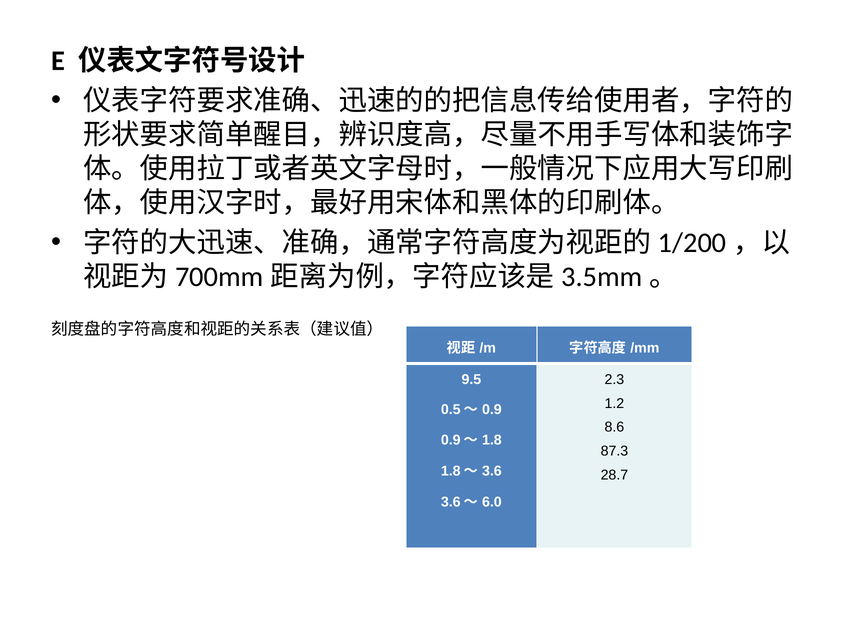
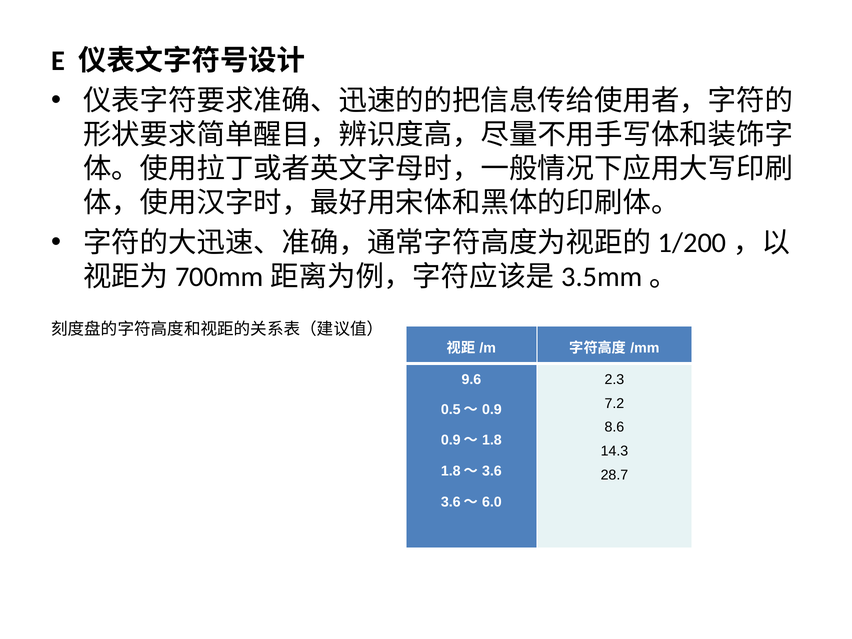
9.5: 9.5 -> 9.6
1.2: 1.2 -> 7.2
87.3: 87.3 -> 14.3
